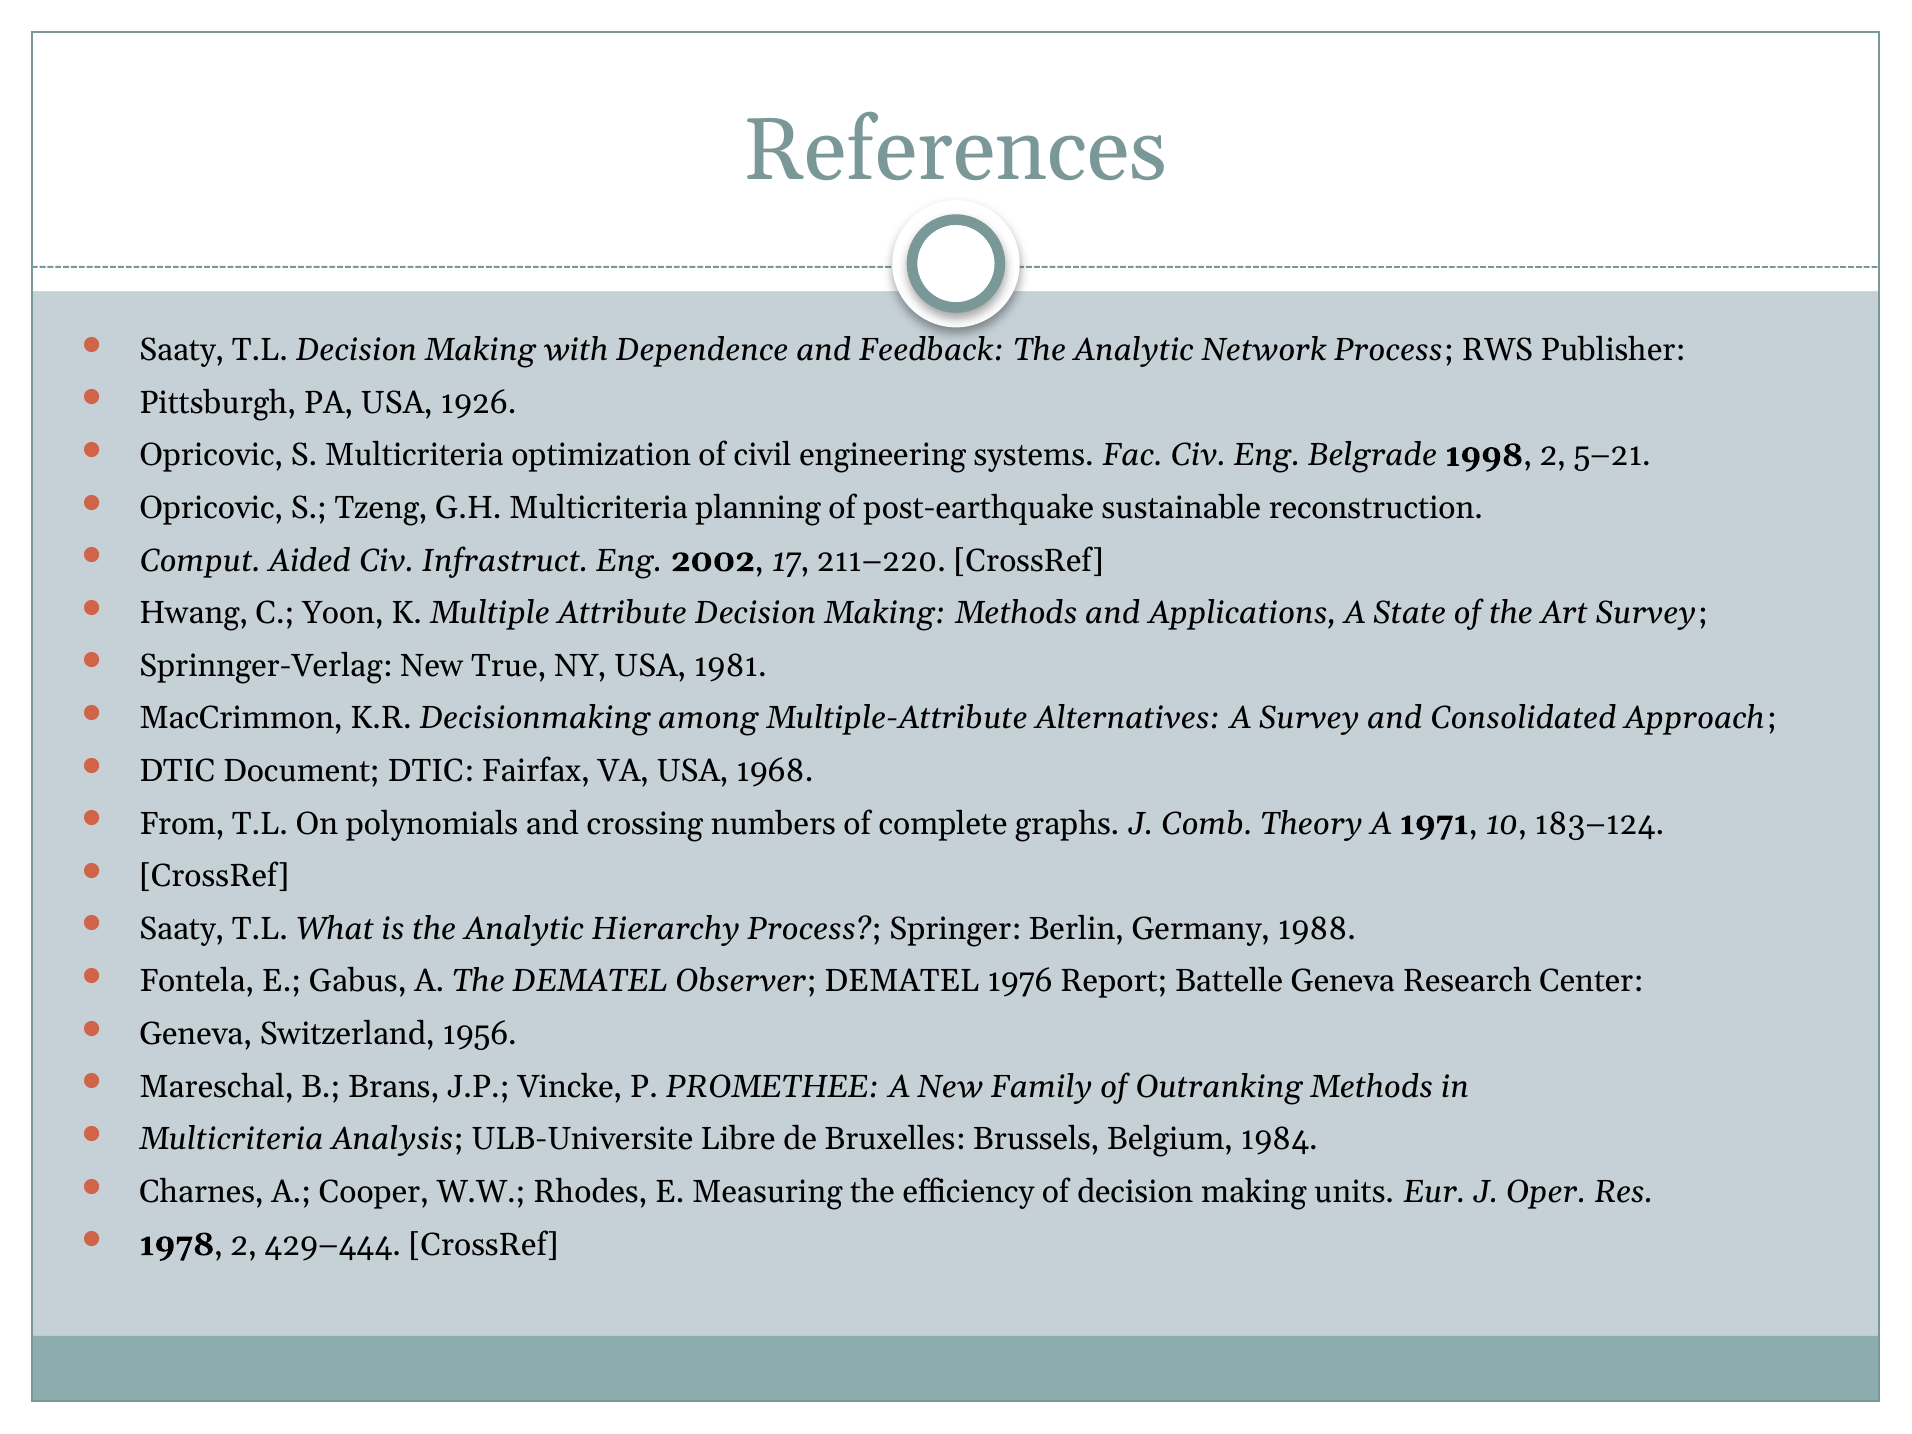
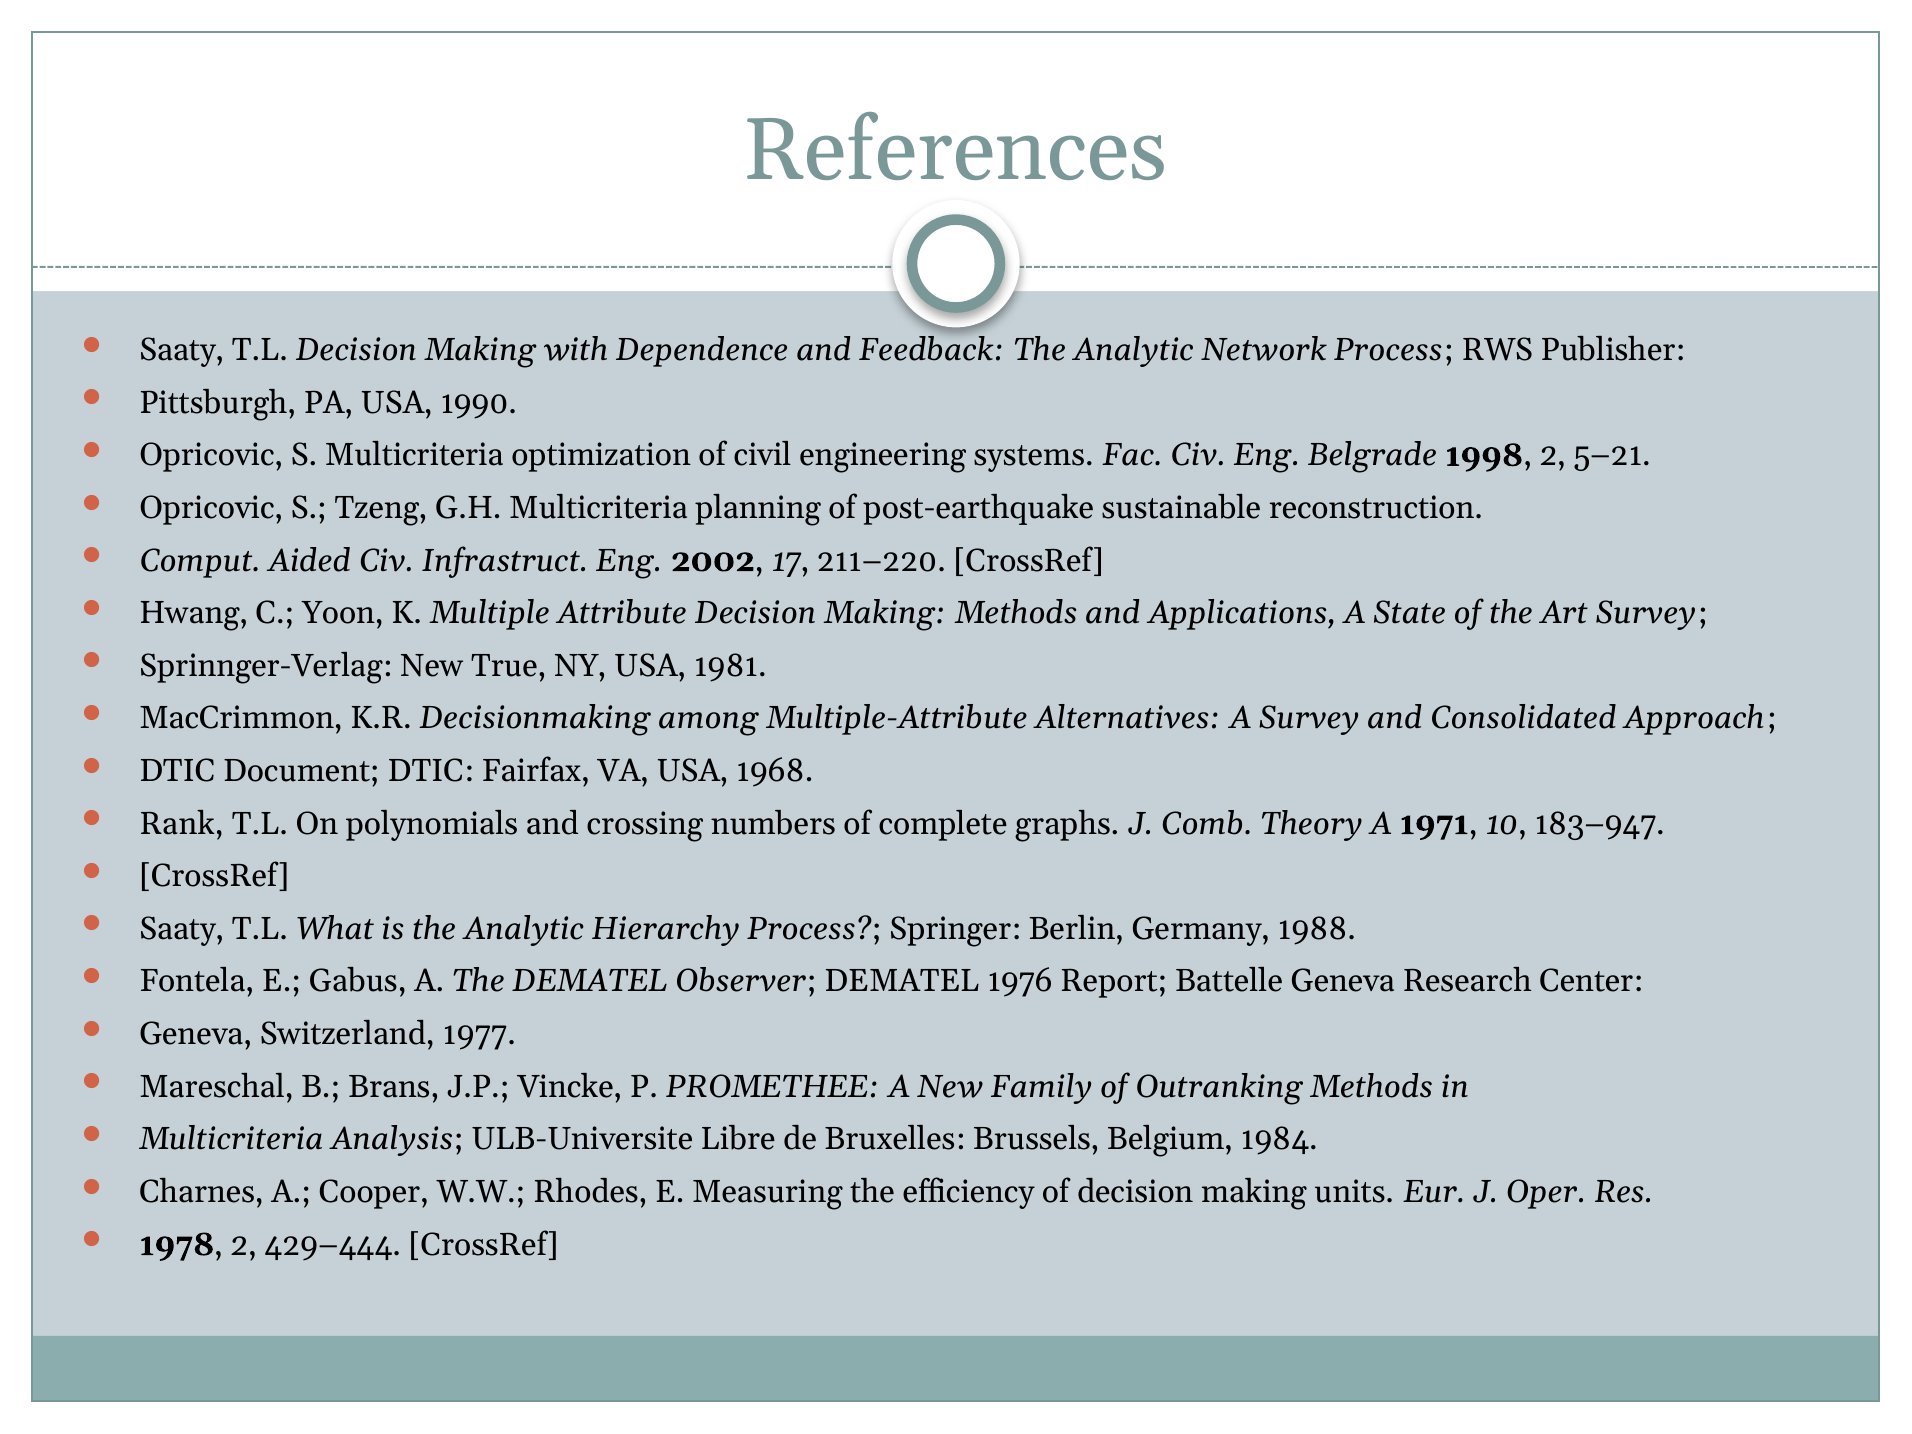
1926: 1926 -> 1990
From: From -> Rank
183–124: 183–124 -> 183–947
1956: 1956 -> 1977
